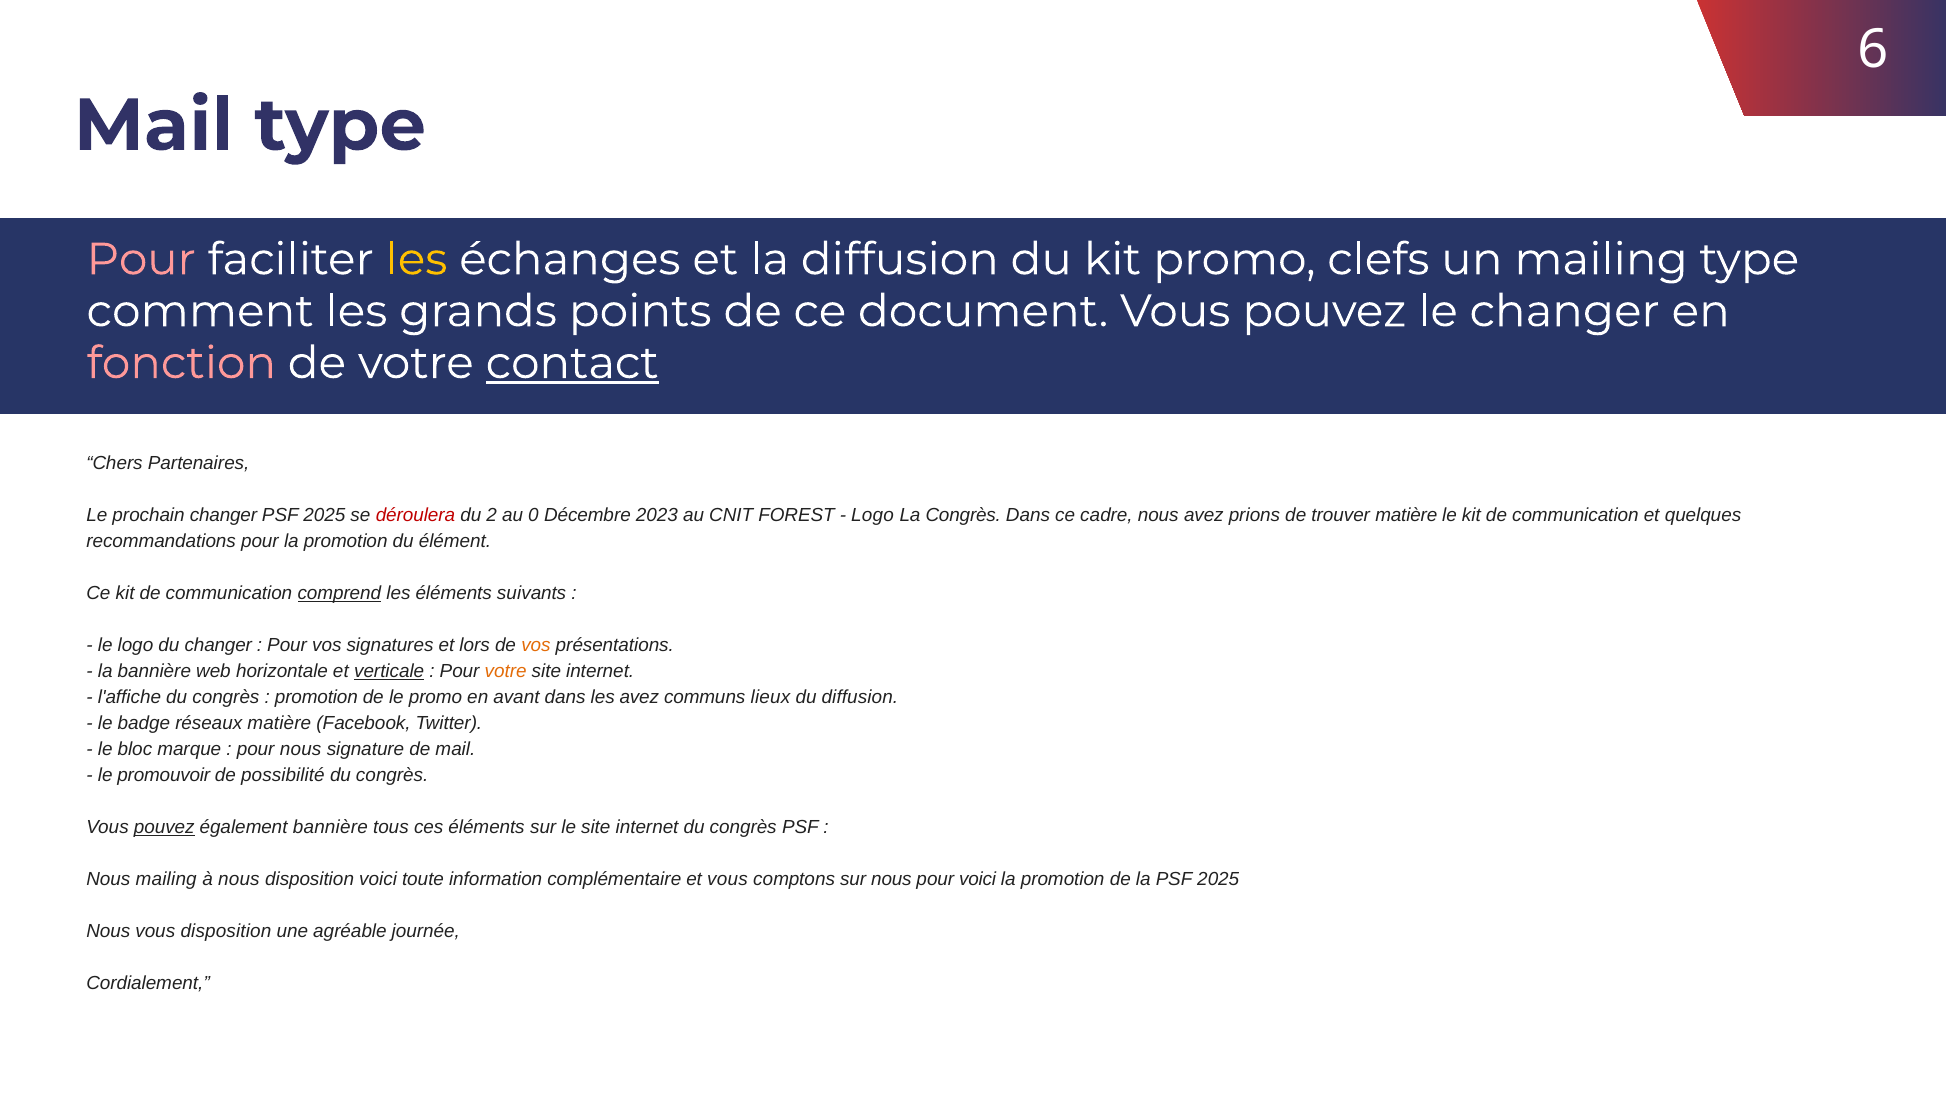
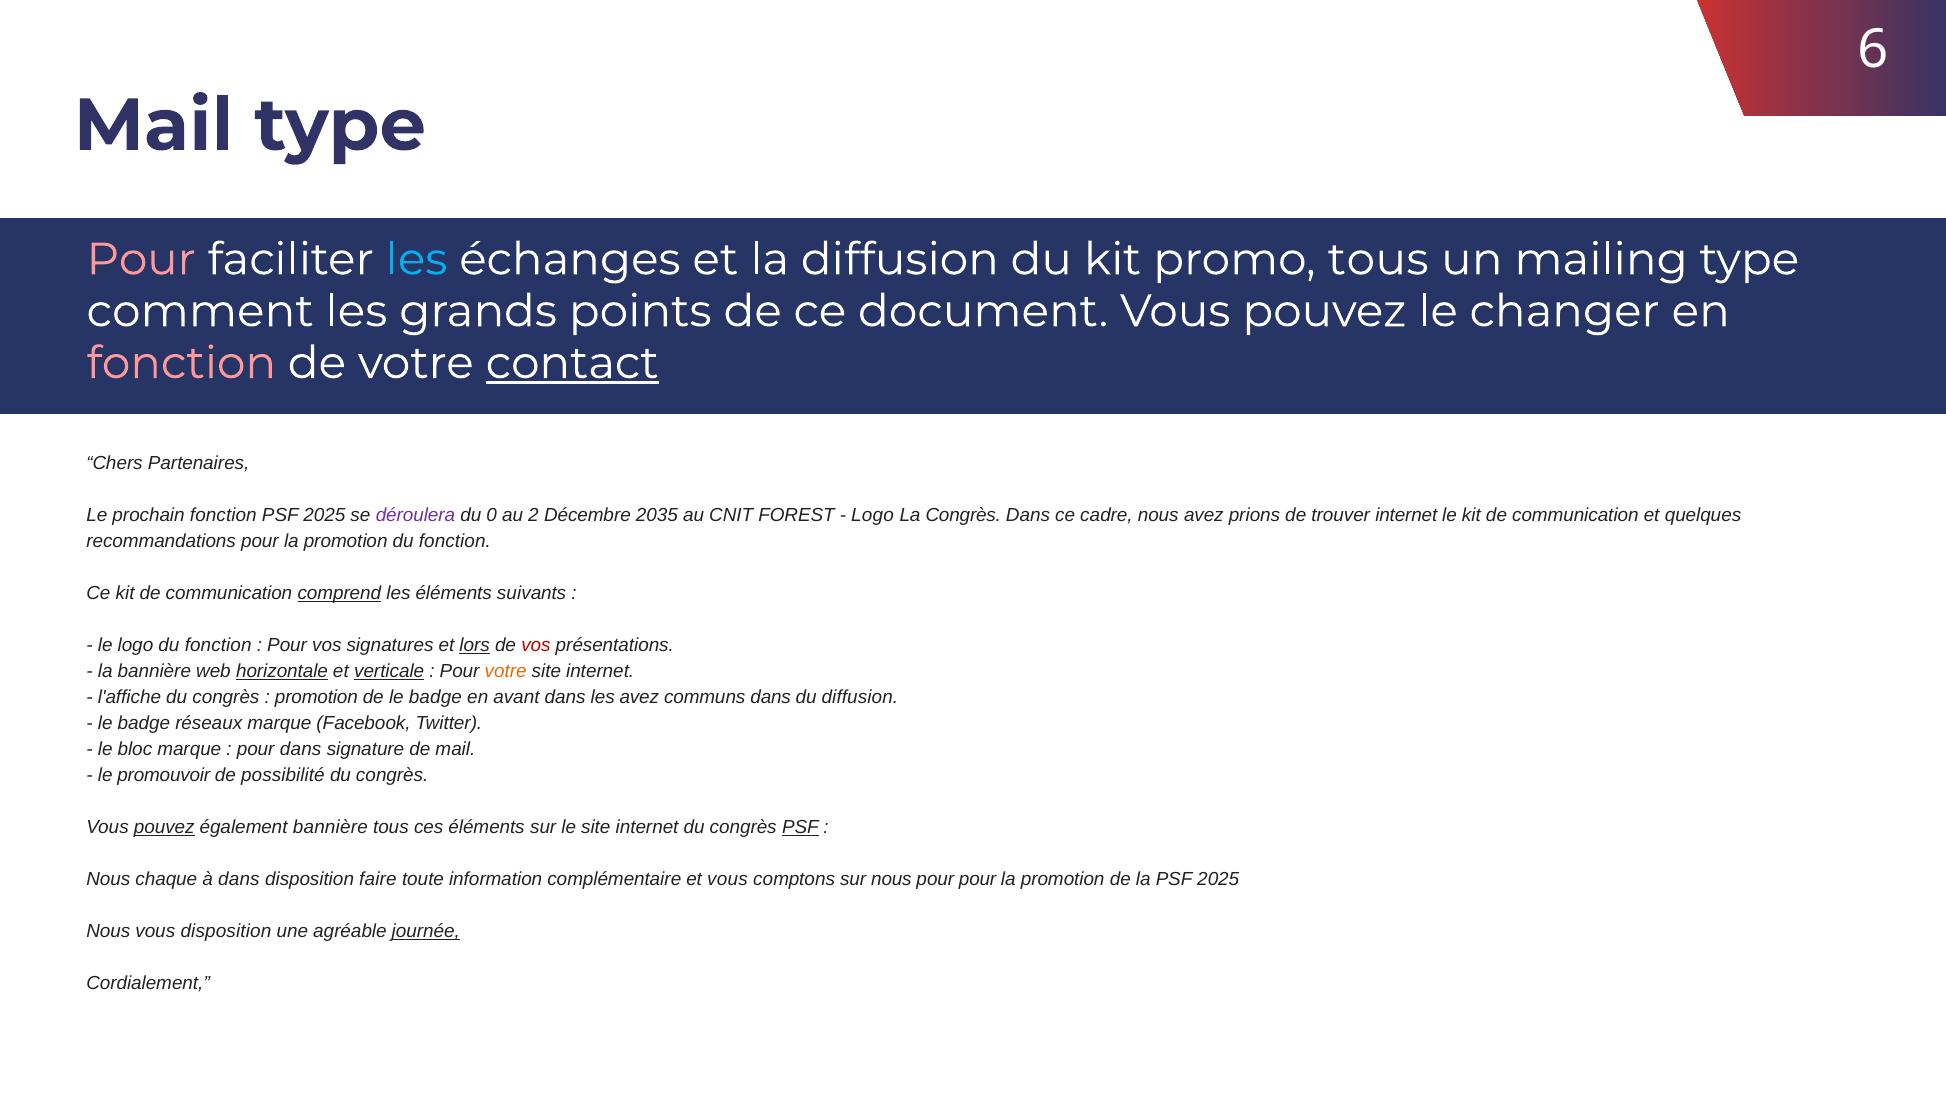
les at (417, 260) colour: yellow -> light blue
promo clefs: clefs -> tous
prochain changer: changer -> fonction
déroulera colour: red -> purple
2: 2 -> 0
0: 0 -> 2
2023: 2023 -> 2035
trouver matière: matière -> internet
promotion du élément: élément -> fonction
logo du changer: changer -> fonction
lors underline: none -> present
vos at (536, 646) colour: orange -> red
horizontale underline: none -> present
de le promo: promo -> badge
communs lieux: lieux -> dans
réseaux matière: matière -> marque
pour nous: nous -> dans
PSF at (800, 828) underline: none -> present
Nous mailing: mailing -> chaque
à nous: nous -> dans
disposition voici: voici -> faire
pour voici: voici -> pour
journée underline: none -> present
